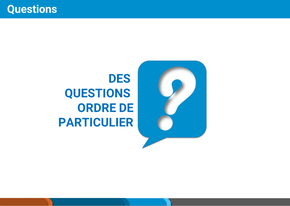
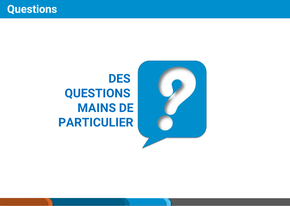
ORDRE: ORDRE -> MAINS
